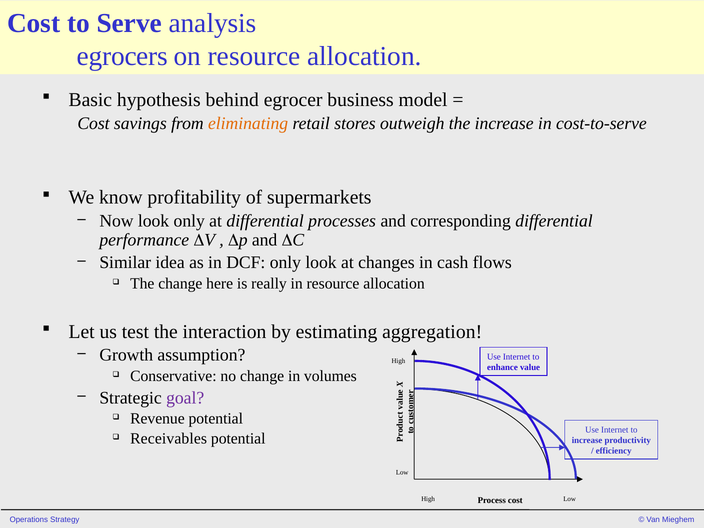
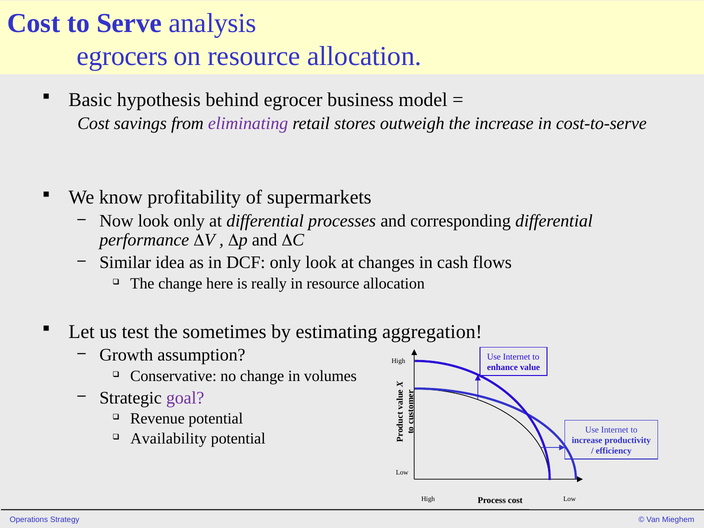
eliminating colour: orange -> purple
interaction: interaction -> sometimes
Receivables: Receivables -> Availability
